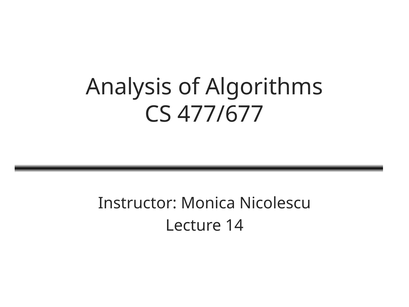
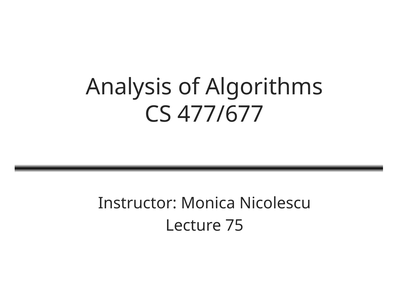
14: 14 -> 75
